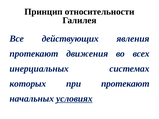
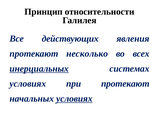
движения: движения -> несколько
инерциальных underline: none -> present
которых at (28, 84): которых -> условиях
